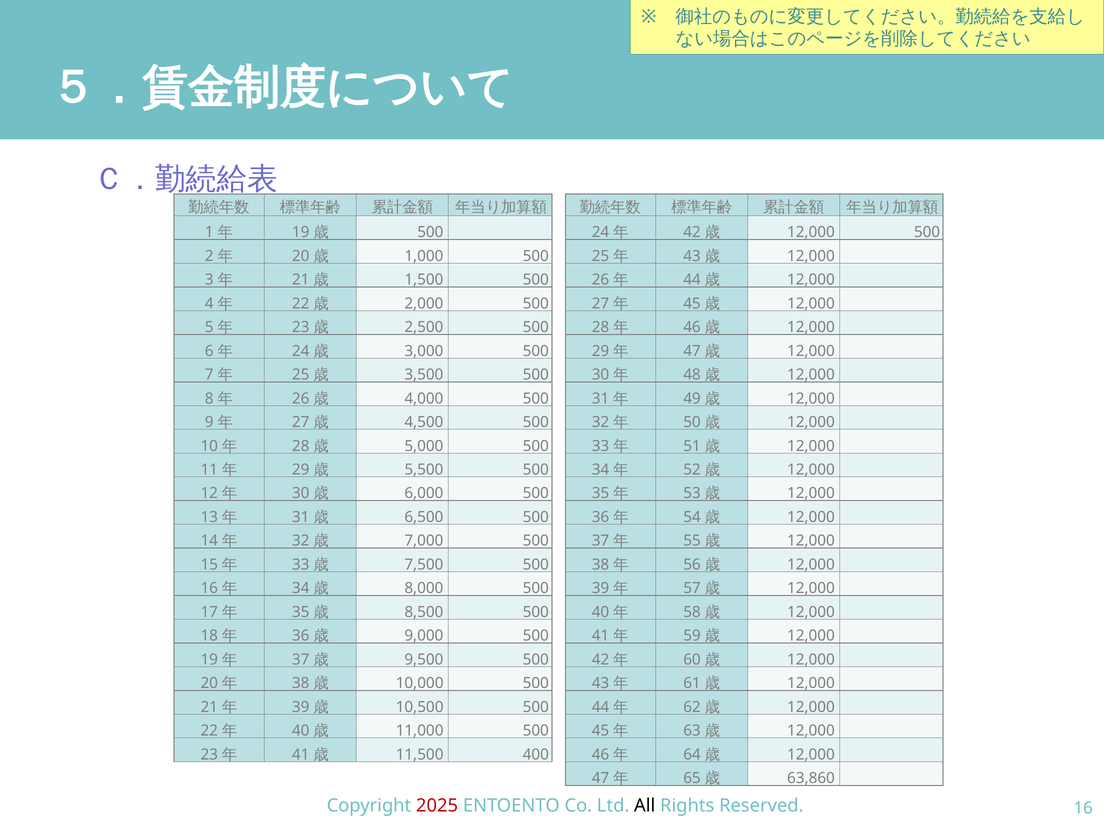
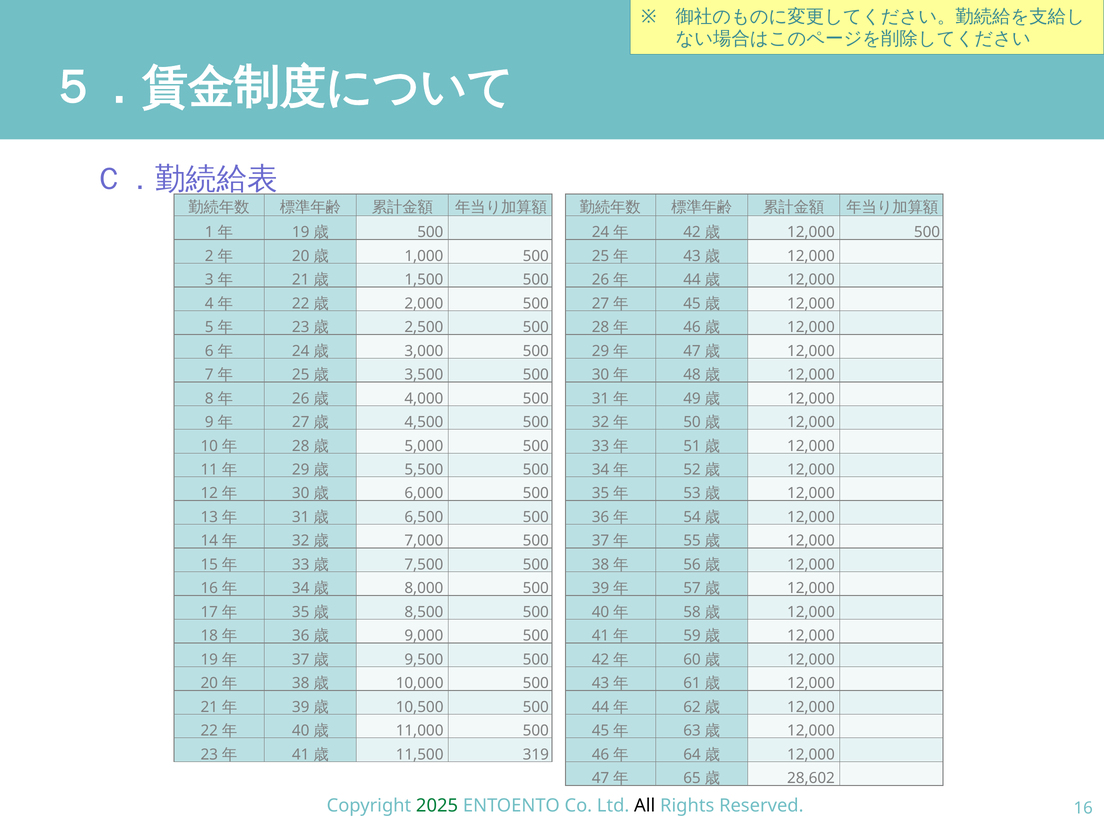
400: 400 -> 319
63,860: 63,860 -> 28,602
2025 colour: red -> green
